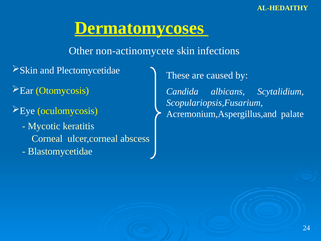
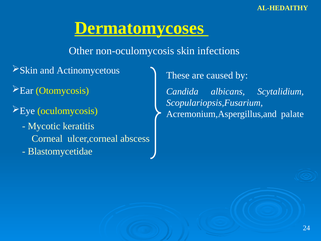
non-actinomycete: non-actinomycete -> non-oculomycosis
Plectomycetidae: Plectomycetidae -> Actinomycetous
